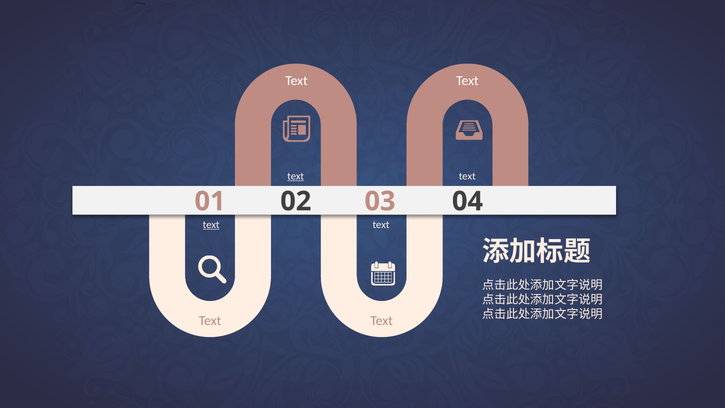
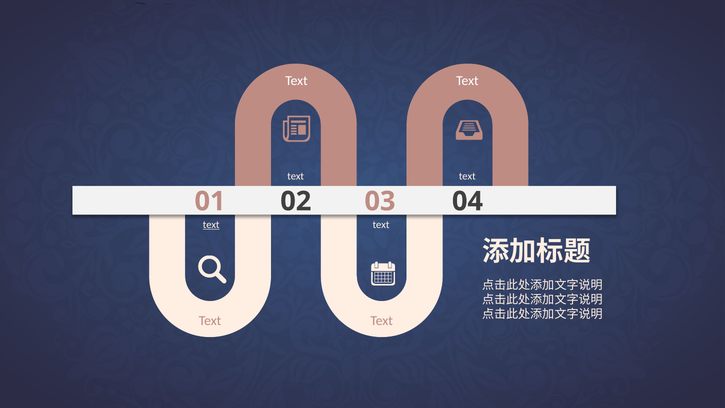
text at (296, 176) underline: present -> none
